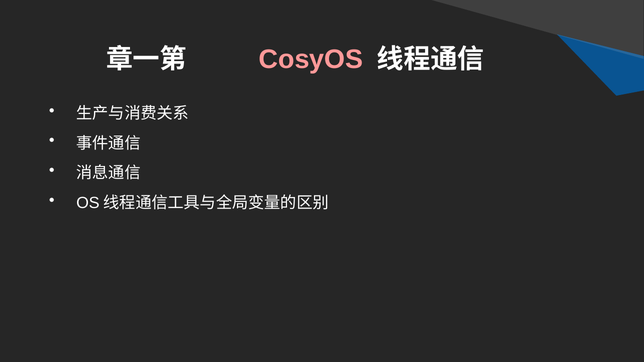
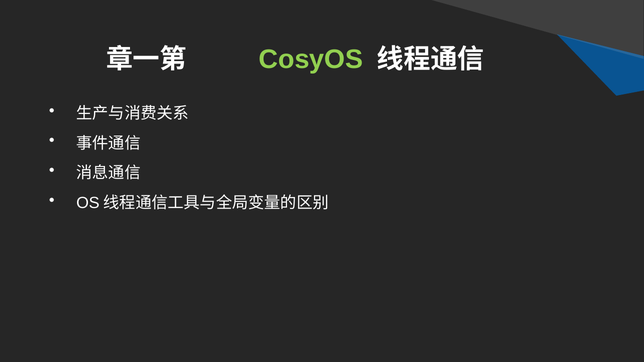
CosyOS colour: pink -> light green
